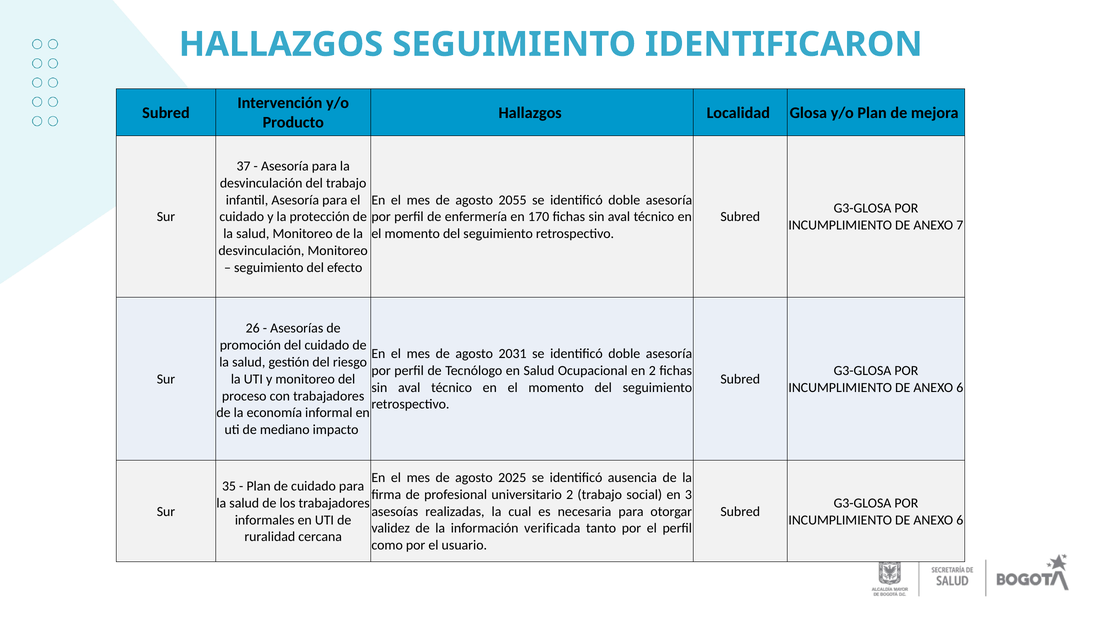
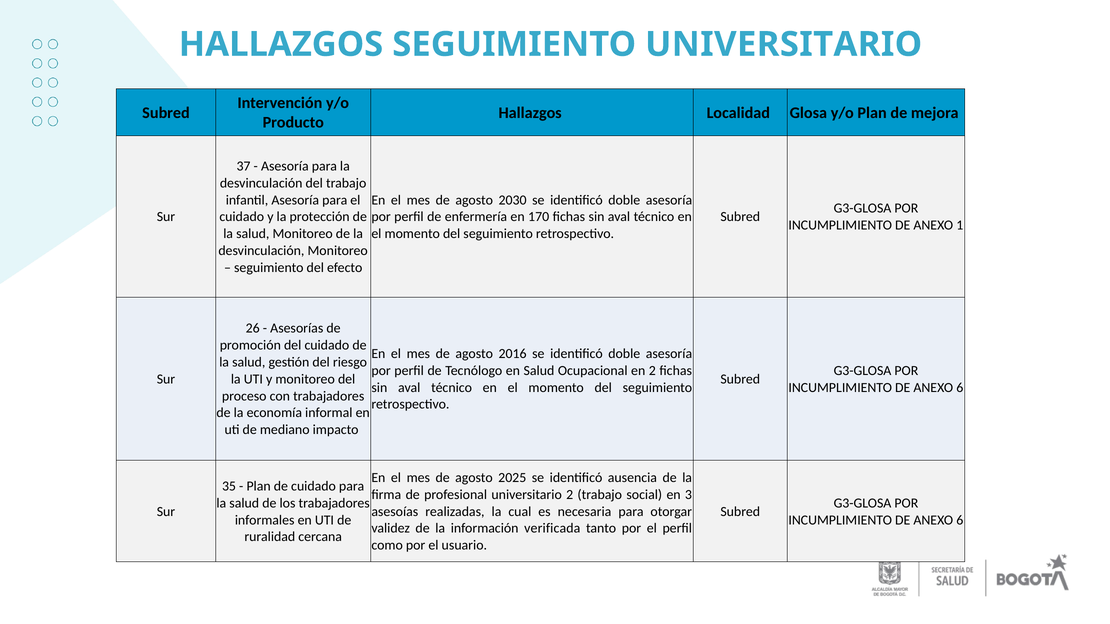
SEGUIMIENTO IDENTIFICARON: IDENTIFICARON -> UNIVERSITARIO
2055: 2055 -> 2030
7: 7 -> 1
2031: 2031 -> 2016
